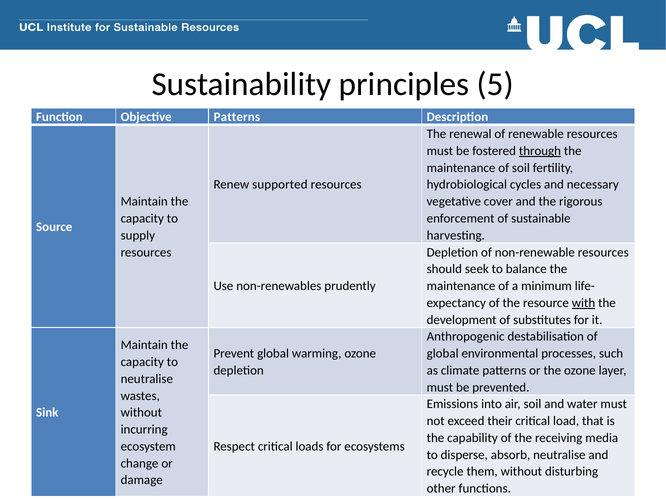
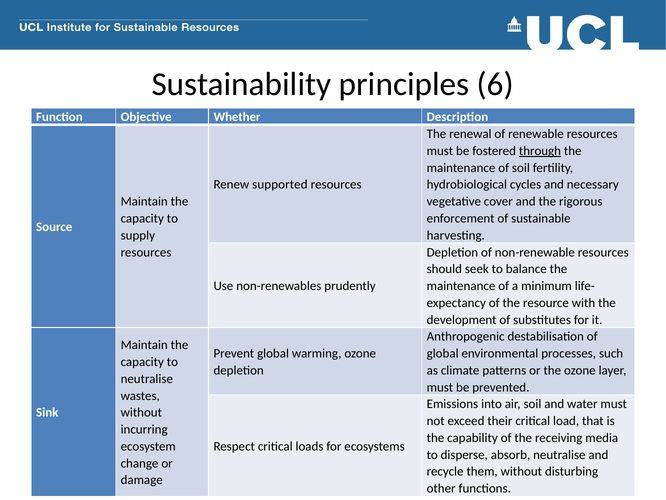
principles 5: 5 -> 6
Objective Patterns: Patterns -> Whether
with underline: present -> none
